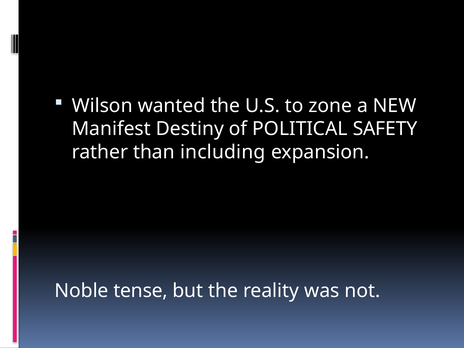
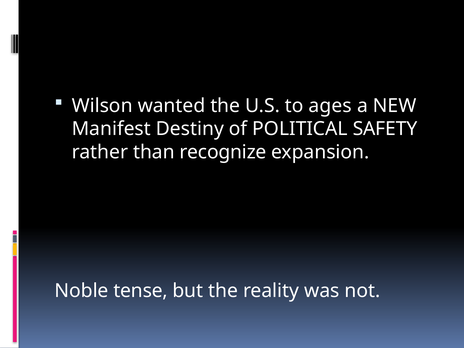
zone: zone -> ages
including: including -> recognize
